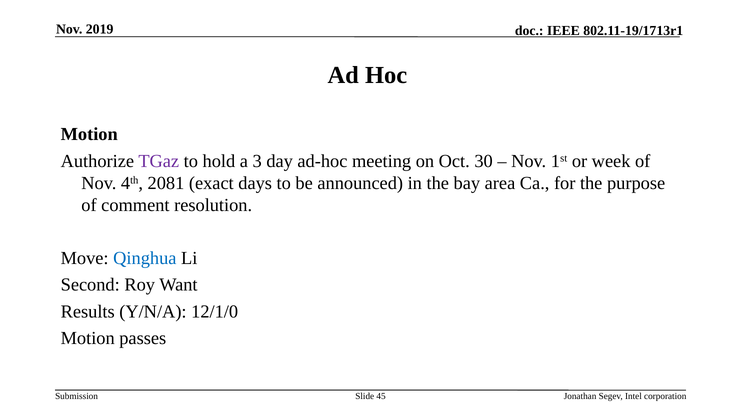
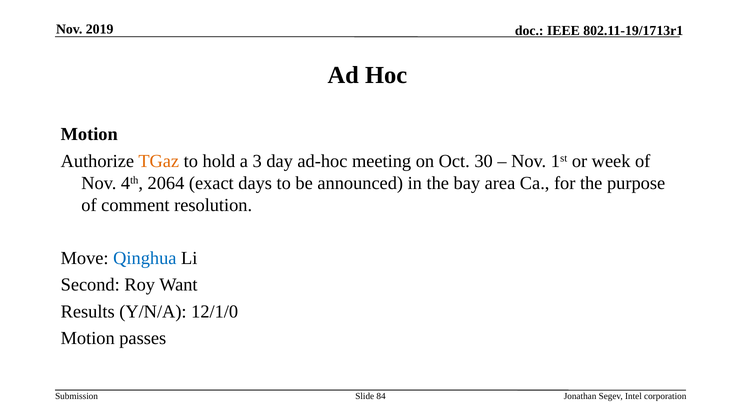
TGaz colour: purple -> orange
2081: 2081 -> 2064
45: 45 -> 84
